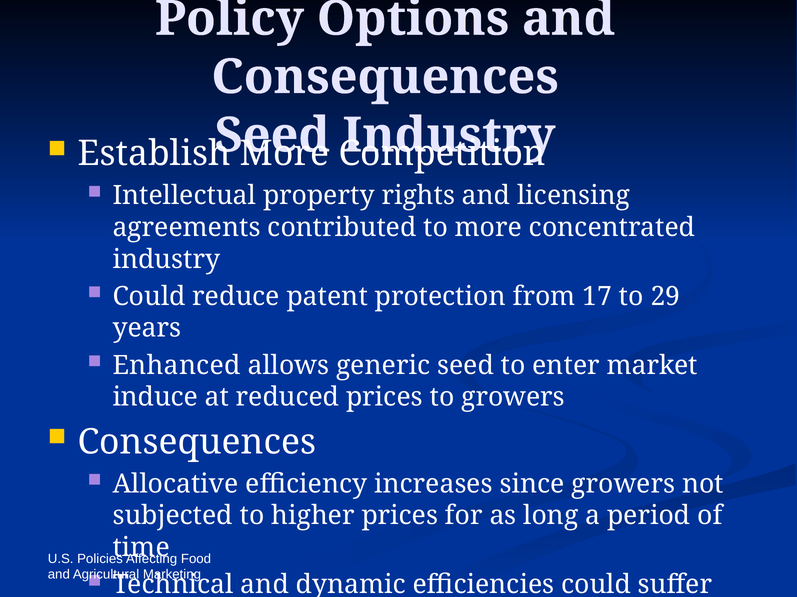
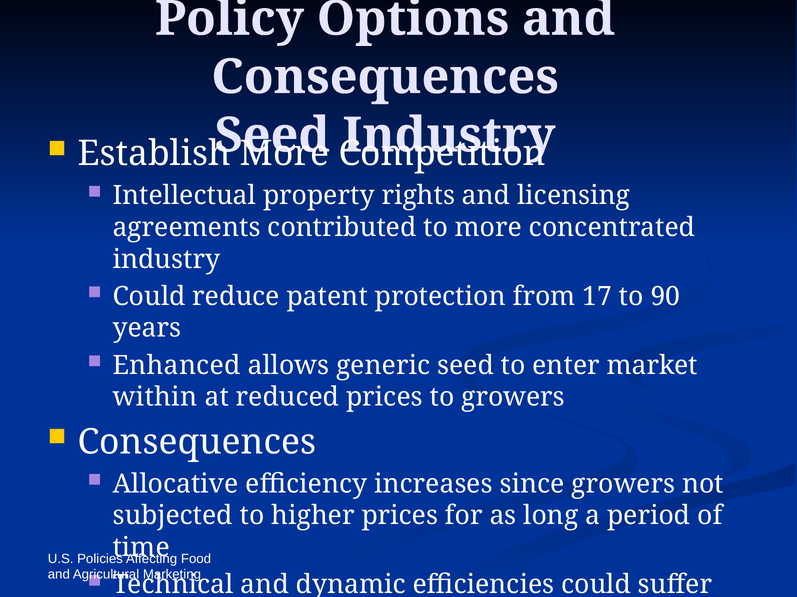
29: 29 -> 90
induce: induce -> within
